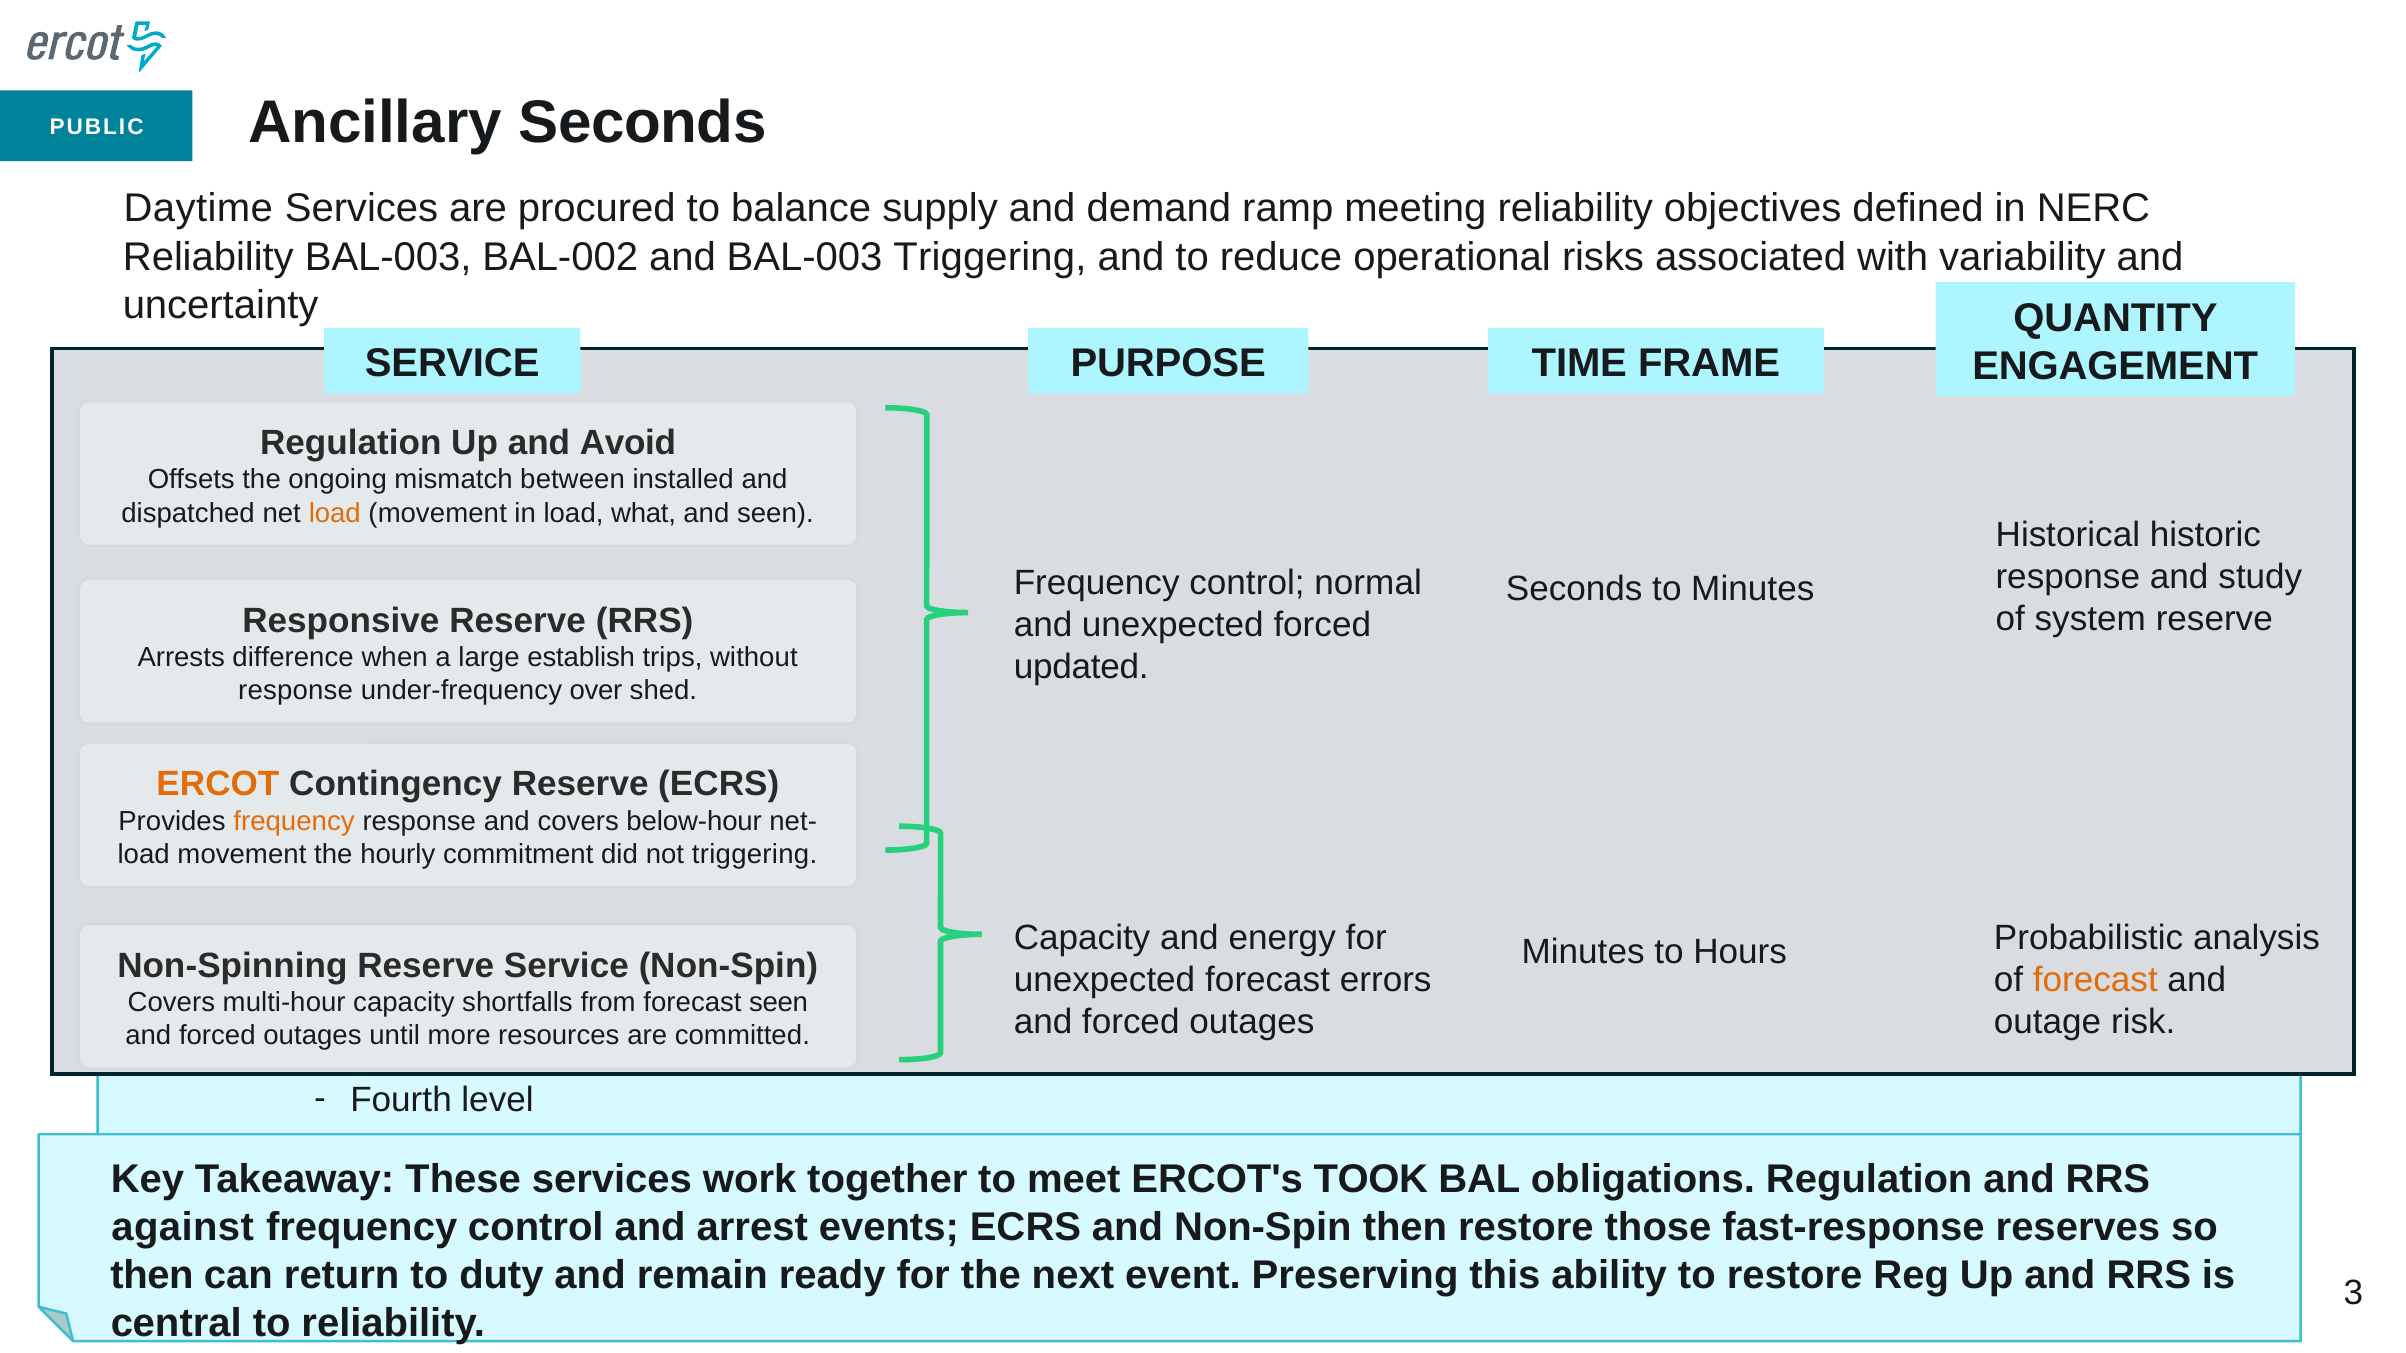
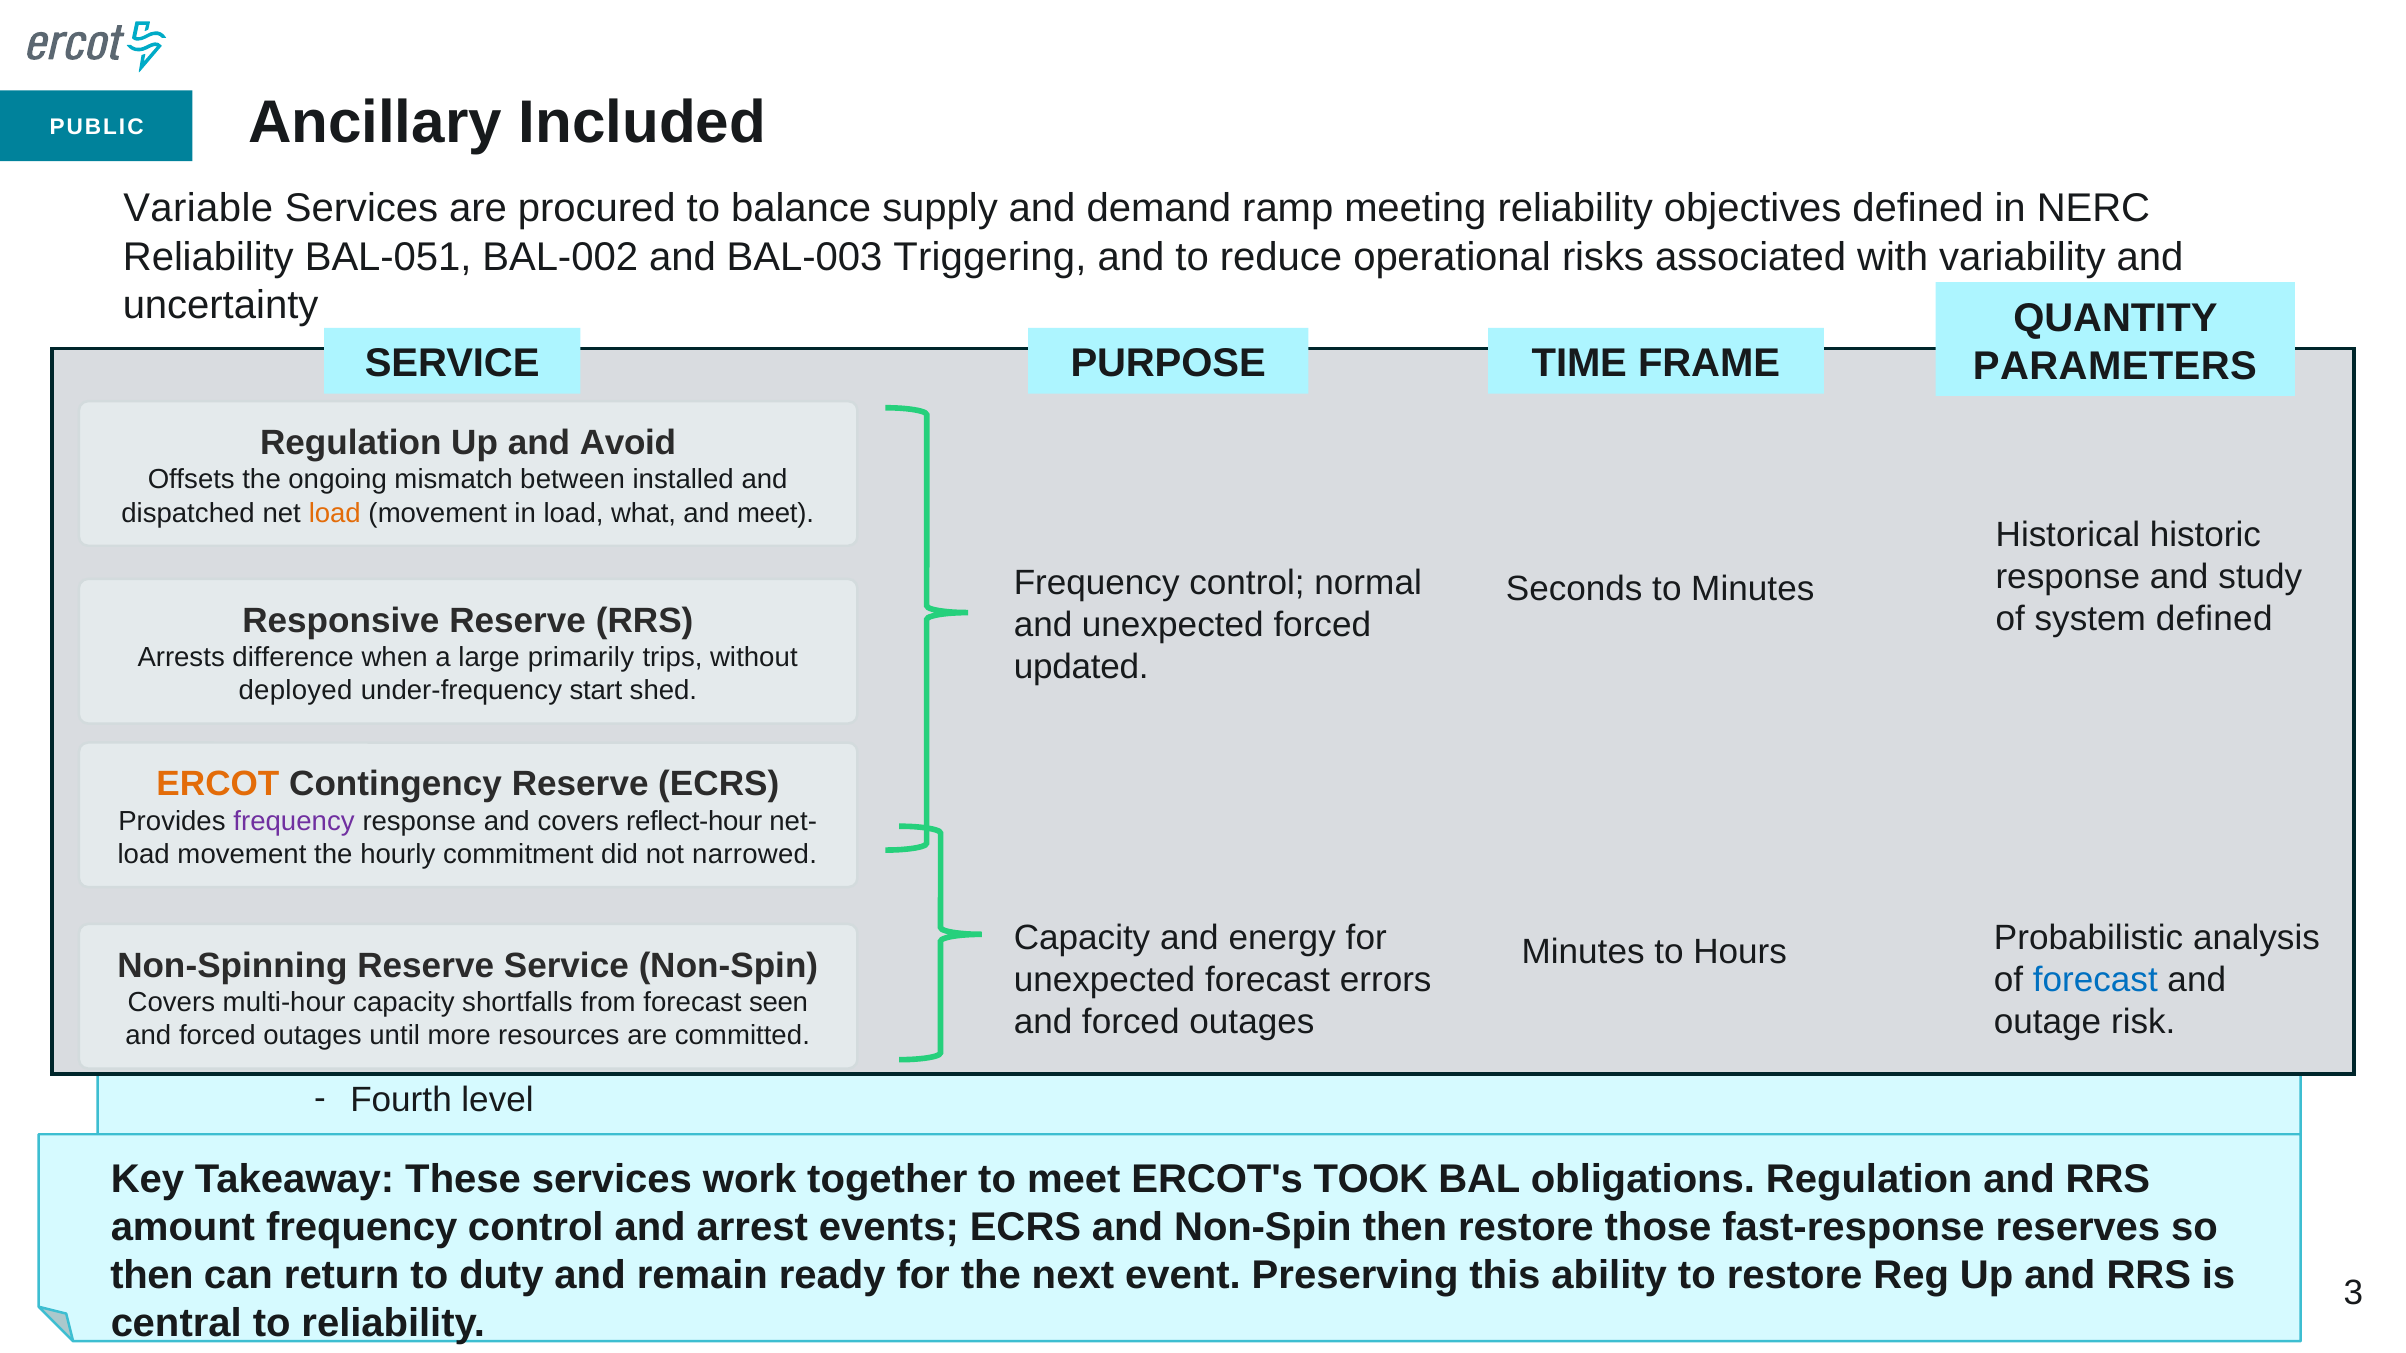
Ancillary Seconds: Seconds -> Included
Daytime: Daytime -> Variable
Reliability BAL-003: BAL-003 -> BAL-051
ENGAGEMENT: ENGAGEMENT -> PARAMETERS
and seen: seen -> meet
system reserve: reserve -> defined
establish: establish -> primarily
response at (296, 691): response -> deployed
over: over -> start
frequency at (294, 821) colour: orange -> purple
below-hour: below-hour -> reflect-hour
not triggering: triggering -> narrowed
forecast at (2095, 980) colour: orange -> blue
against: against -> amount
